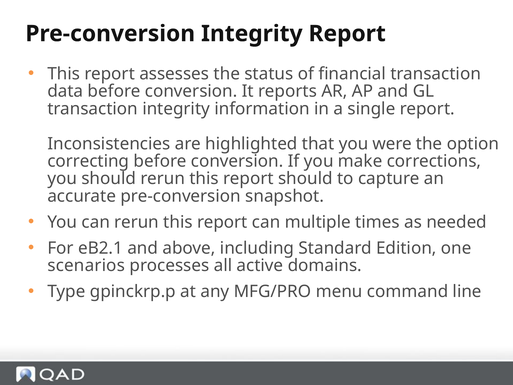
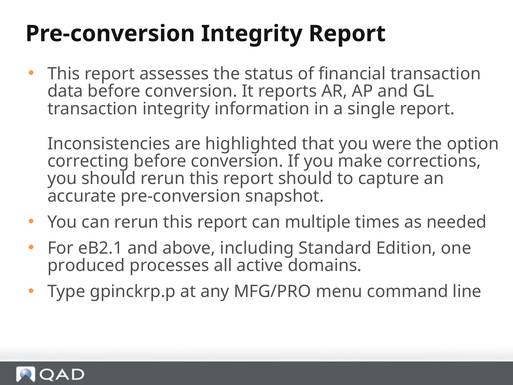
scenarios: scenarios -> produced
